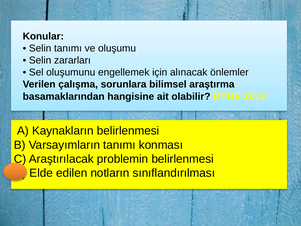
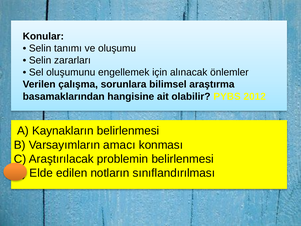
Varsayımların tanımı: tanımı -> amacı
